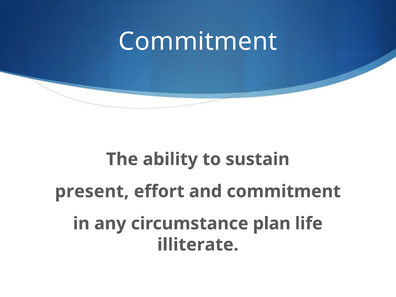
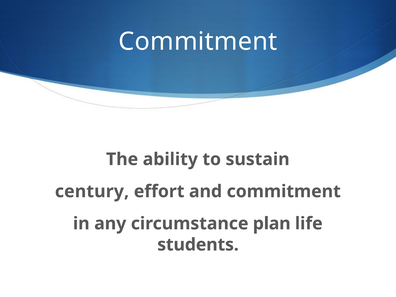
present: present -> century
illiterate: illiterate -> students
